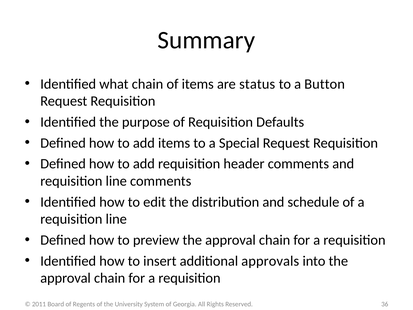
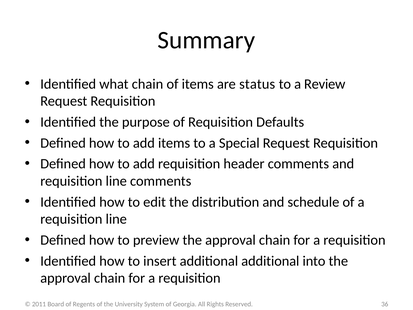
Button: Button -> Review
additional approvals: approvals -> additional
